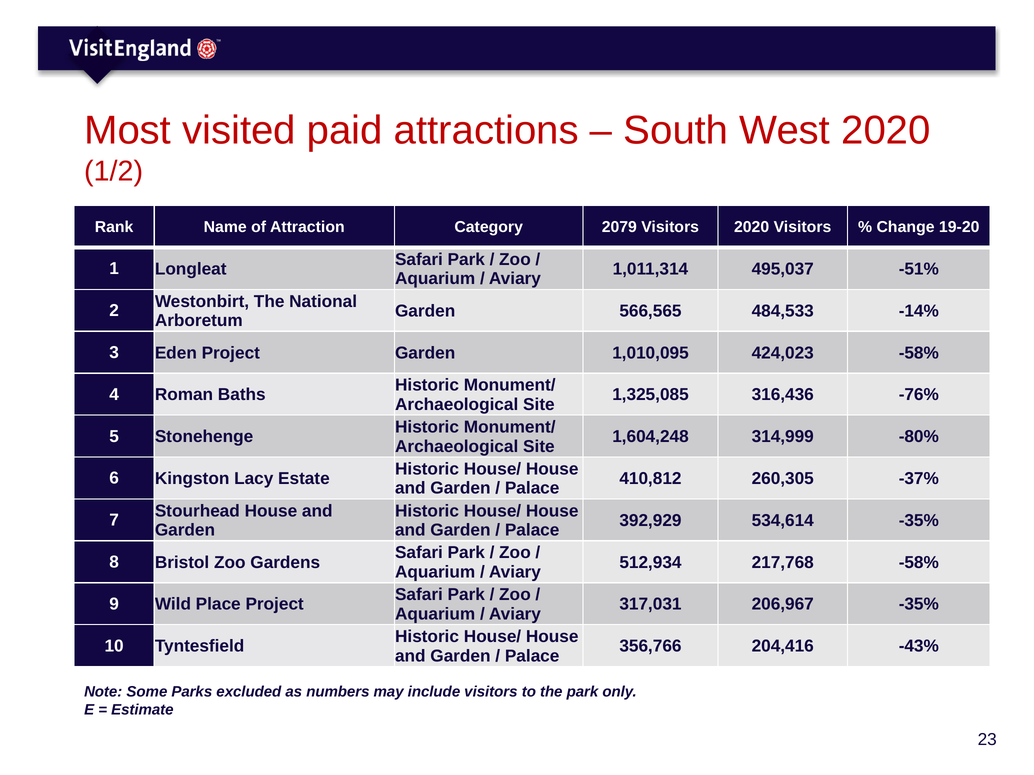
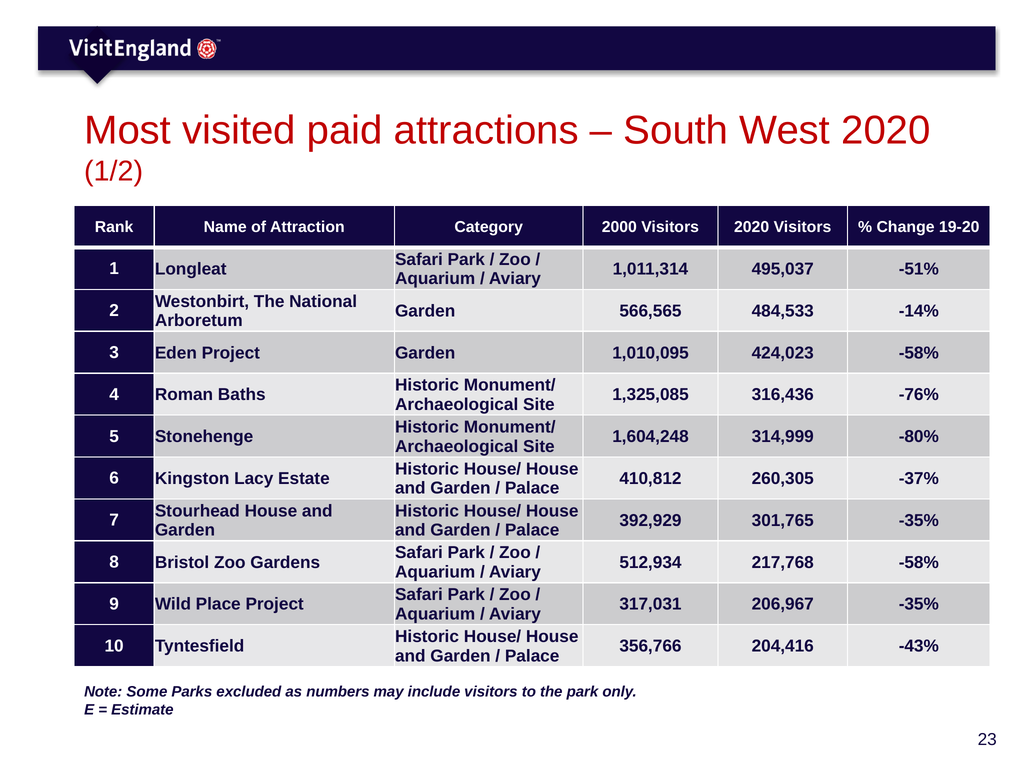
2079: 2079 -> 2000
534,614: 534,614 -> 301,765
